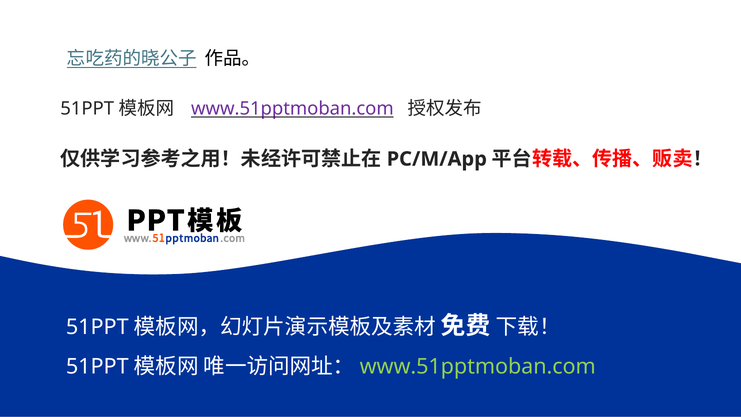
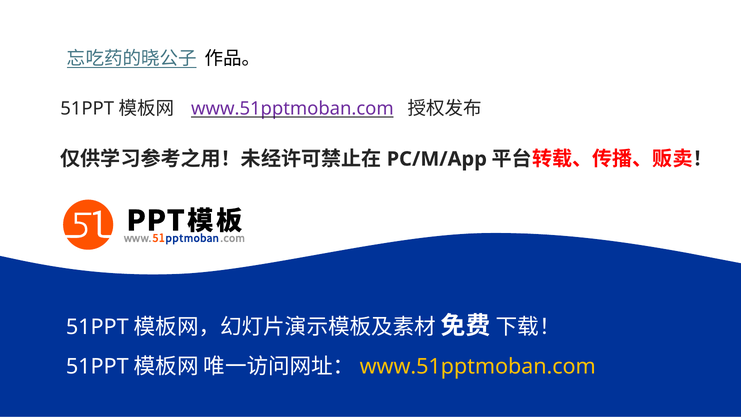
www.51pptmoban.com at (478, 366) colour: light green -> yellow
